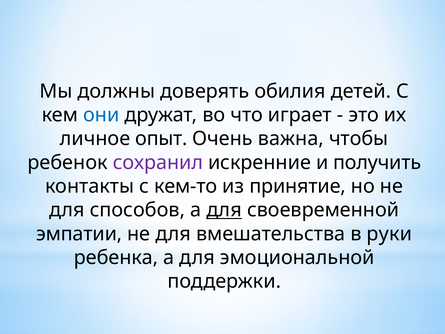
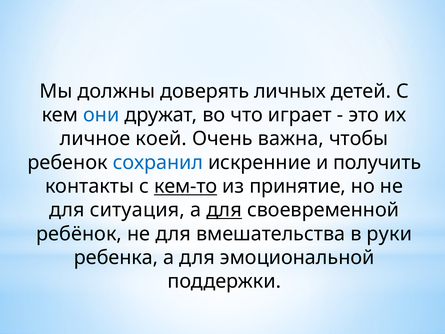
обилия: обилия -> личных
опыт: опыт -> коей
сохранил colour: purple -> blue
кем-то underline: none -> present
способов: способов -> ситуация
эмпатии: эмпатии -> ребёнок
